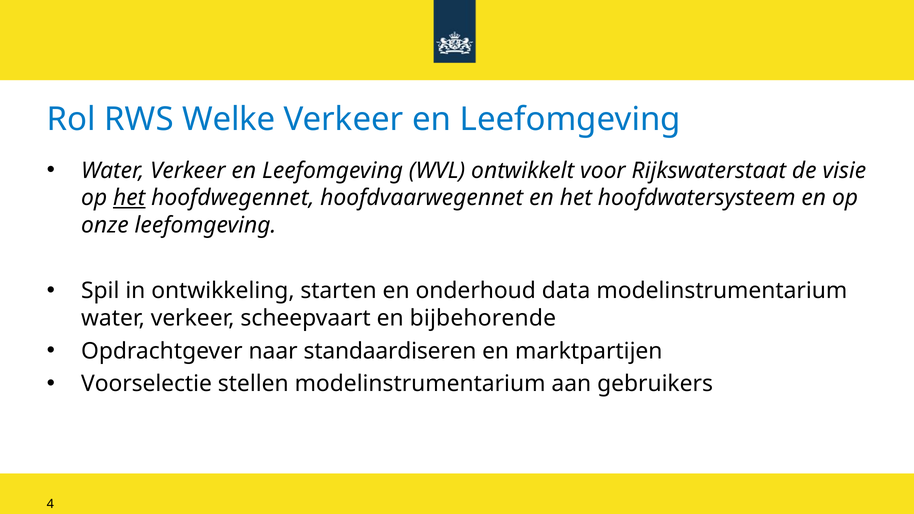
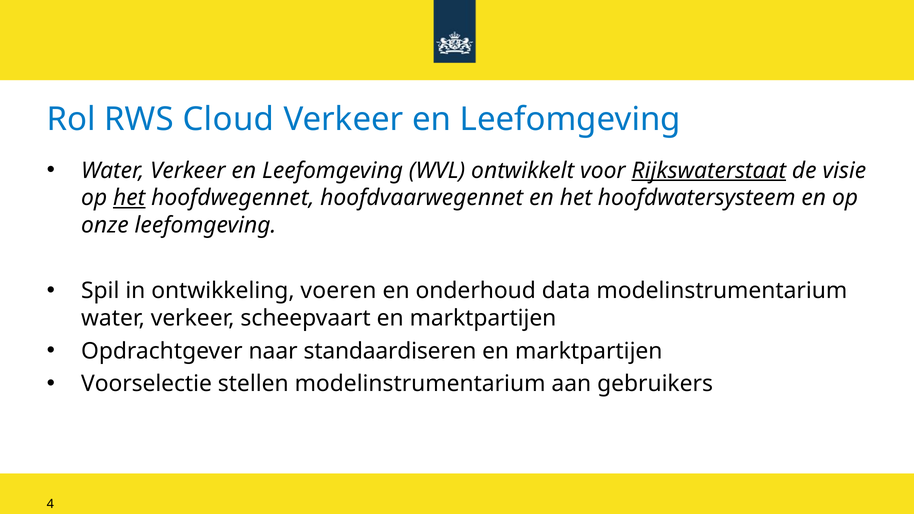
Welke: Welke -> Cloud
Rijkswaterstaat underline: none -> present
starten: starten -> voeren
scheepvaart en bijbehorende: bijbehorende -> marktpartijen
